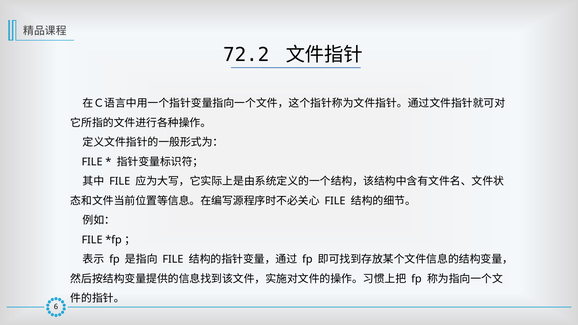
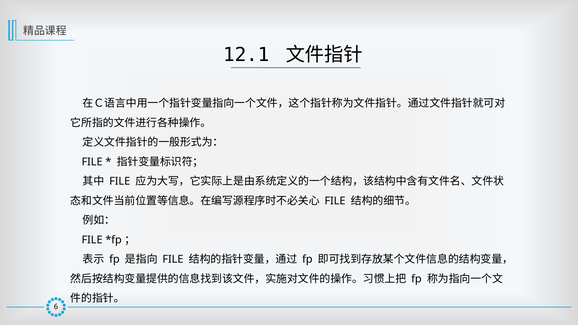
72.2: 72.2 -> 12.1
